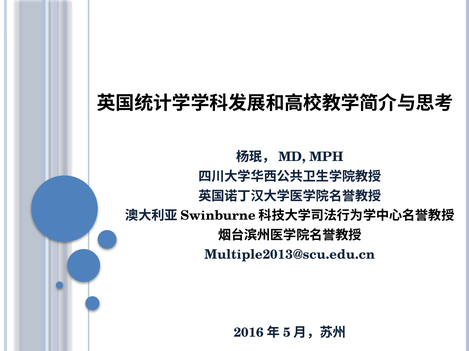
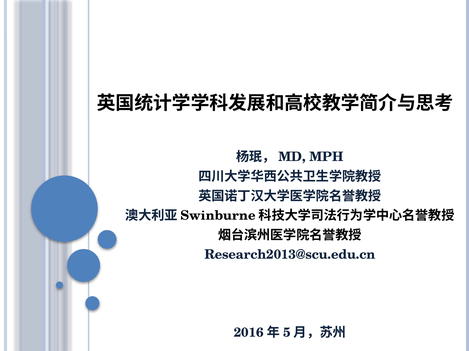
Multiple2013@scu.edu.cn: Multiple2013@scu.edu.cn -> Research2013@scu.edu.cn
